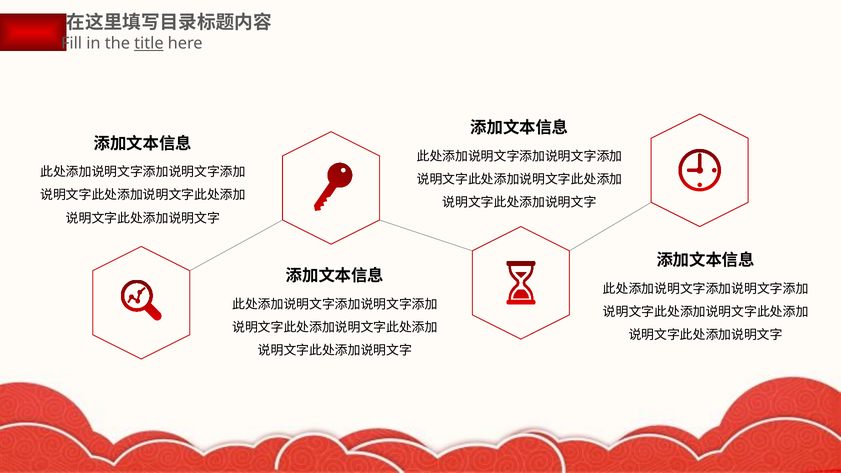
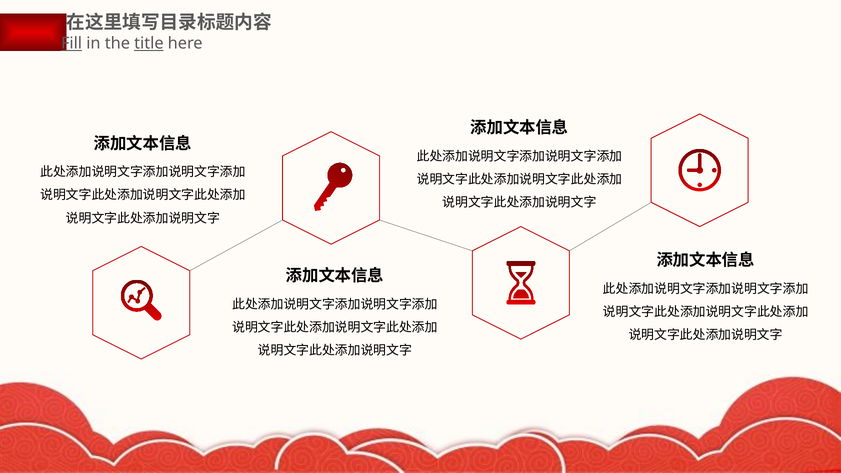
Fill underline: none -> present
